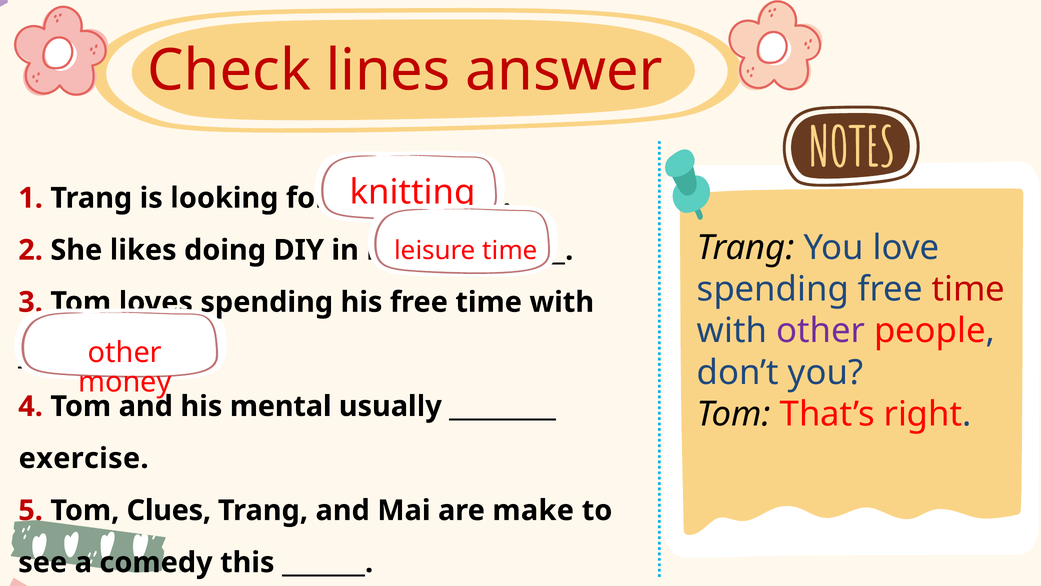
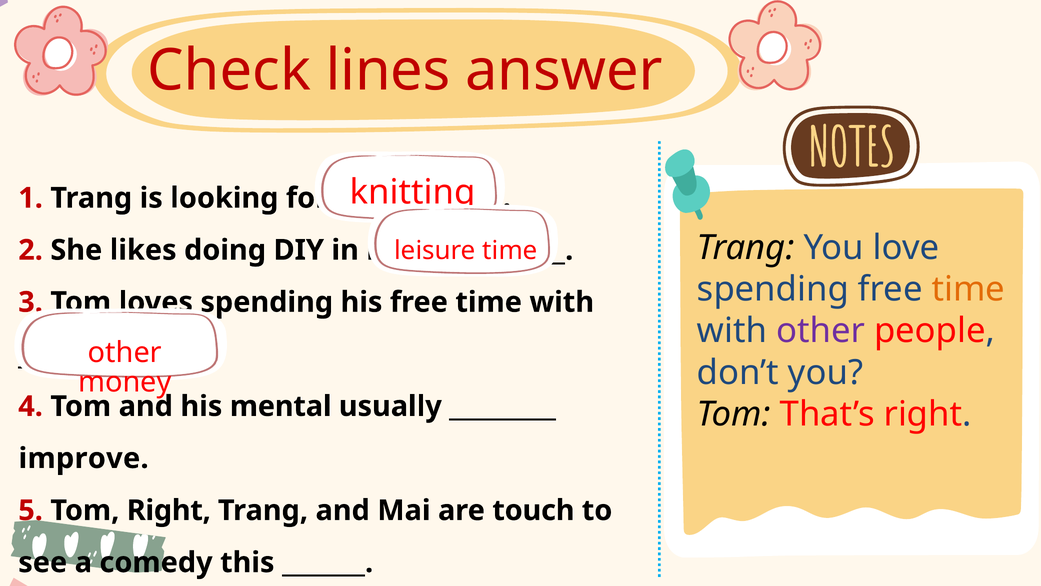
time at (968, 289) colour: red -> orange
exercise: exercise -> improve
Tom Clues: Clues -> Right
make: make -> touch
